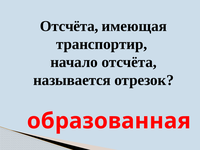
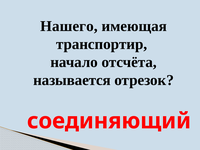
Отсчёта at (69, 26): Отсчёта -> Нашего
образованная: образованная -> соединяющий
